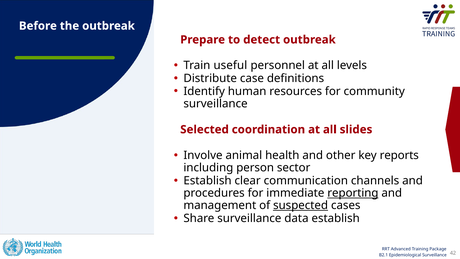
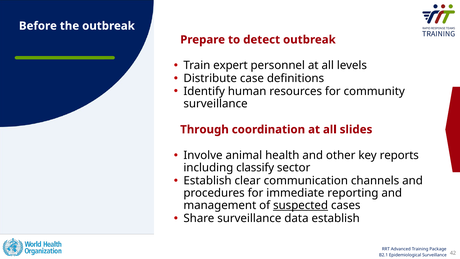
useful: useful -> expert
Selected: Selected -> Through
person: person -> classify
reporting underline: present -> none
